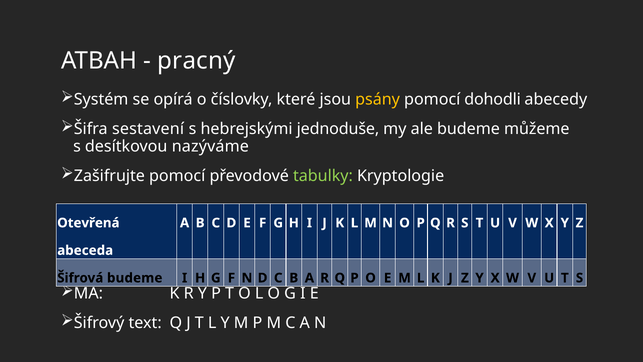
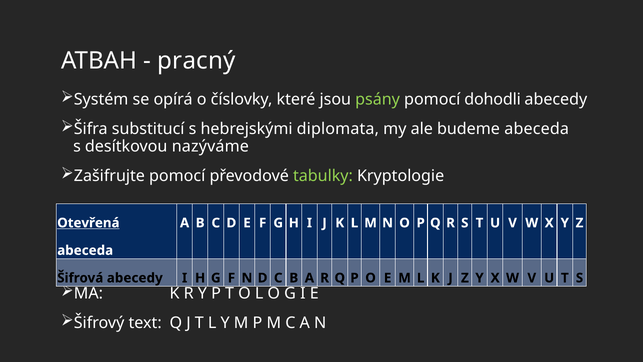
psány colour: yellow -> light green
sestavení: sestavení -> substitucí
jednoduše: jednoduše -> diplomata
budeme můžeme: můžeme -> abeceda
Otevřená underline: none -> present
Šifrová budeme: budeme -> abecedy
